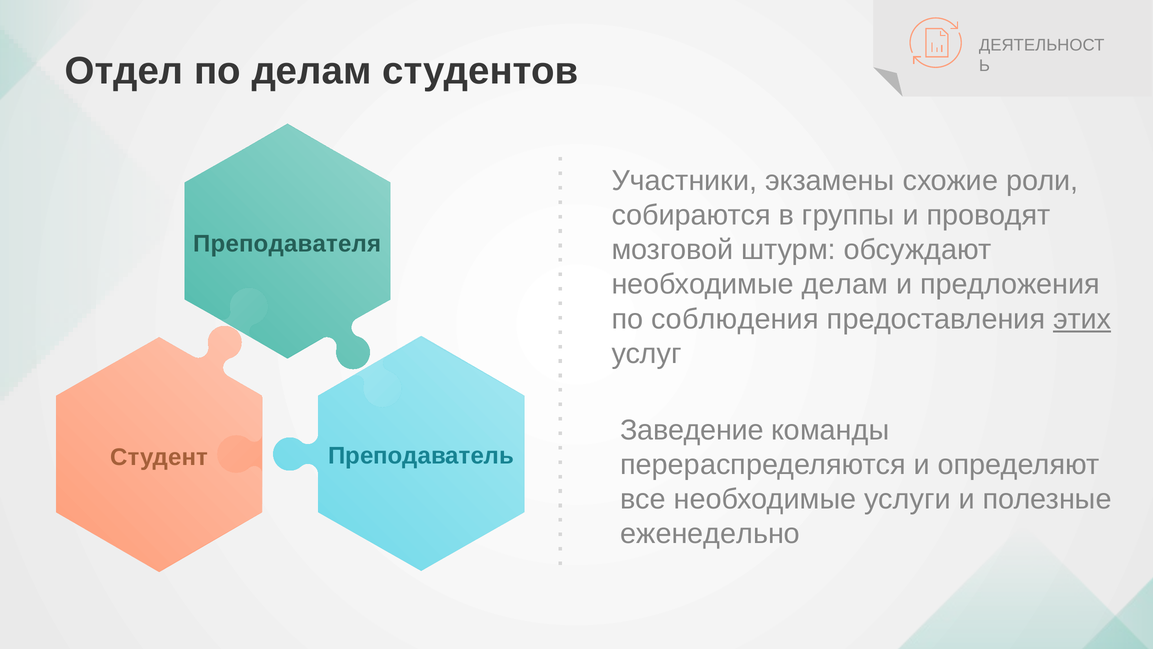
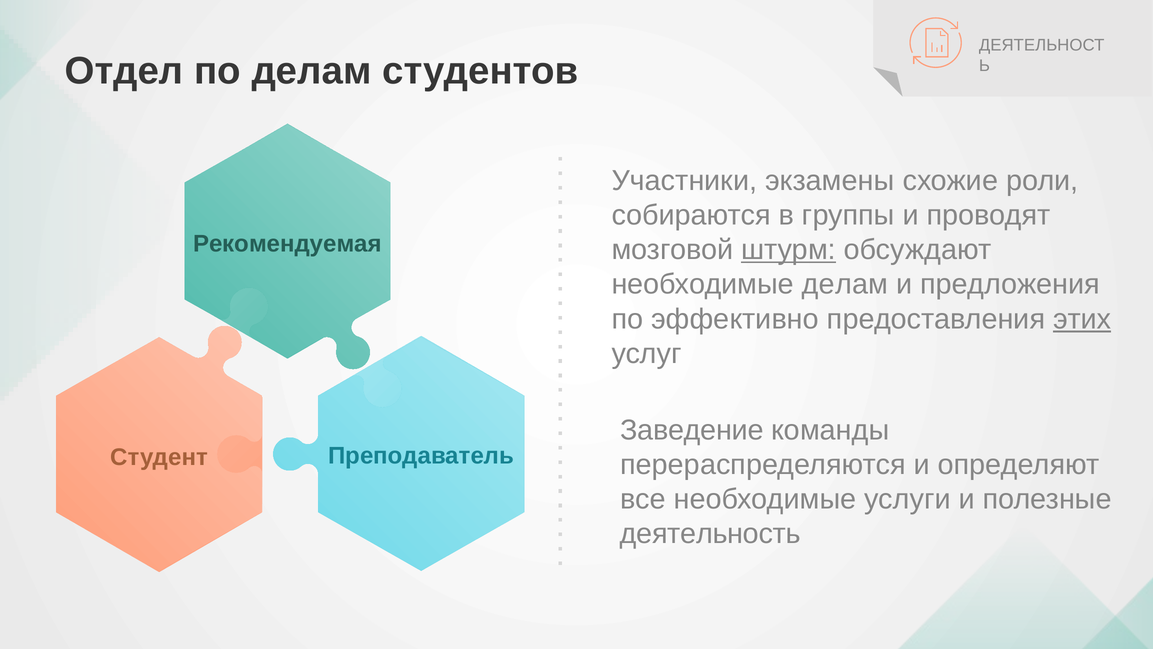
Преподавателя: Преподавателя -> Рекомендуемая
штурм underline: none -> present
соблюдения: соблюдения -> эффективно
еженедельно: еженедельно -> деятельность
